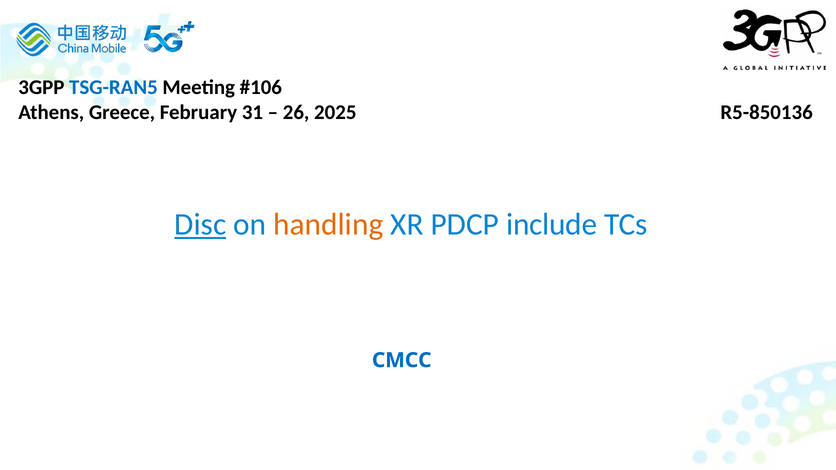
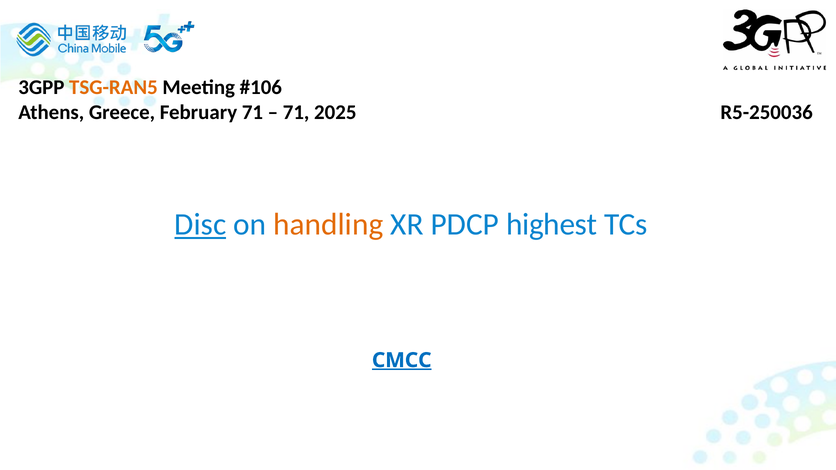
TSG-RAN5 colour: blue -> orange
February 31: 31 -> 71
26 at (296, 112): 26 -> 71
R5-850136: R5-850136 -> R5-250036
include: include -> highest
CMCC underline: none -> present
